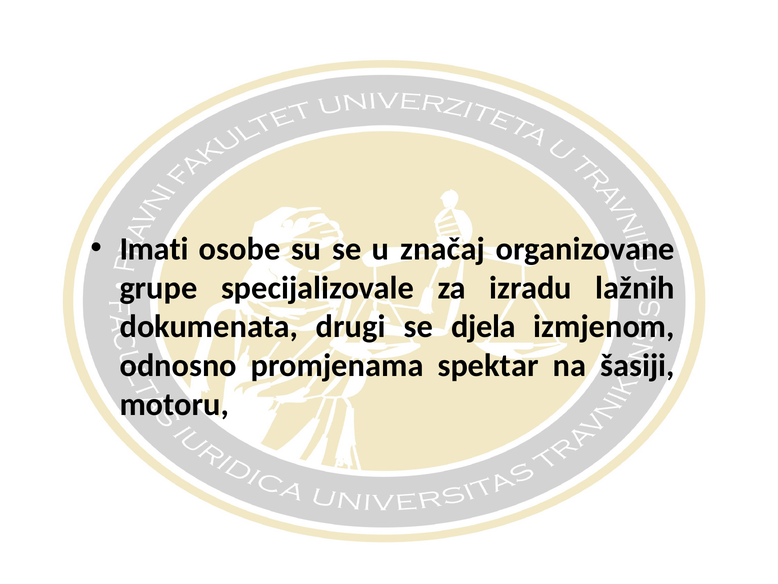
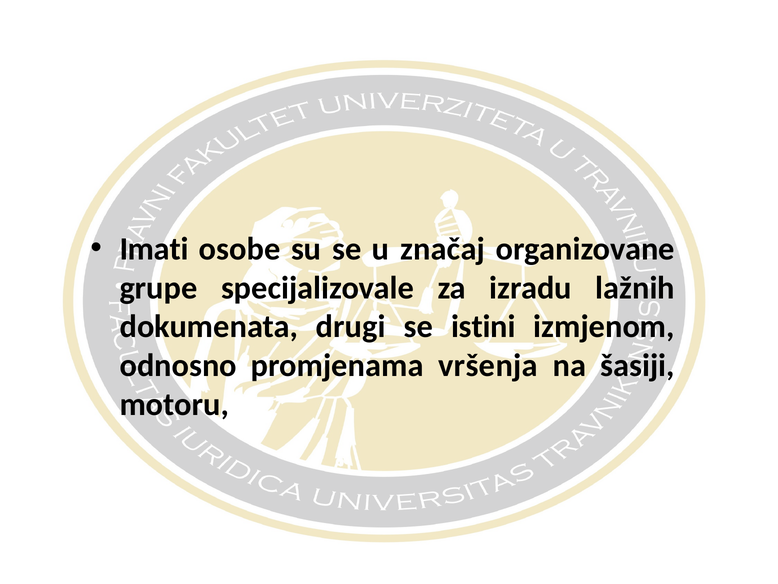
djela: djela -> istini
spektar: spektar -> vršenja
